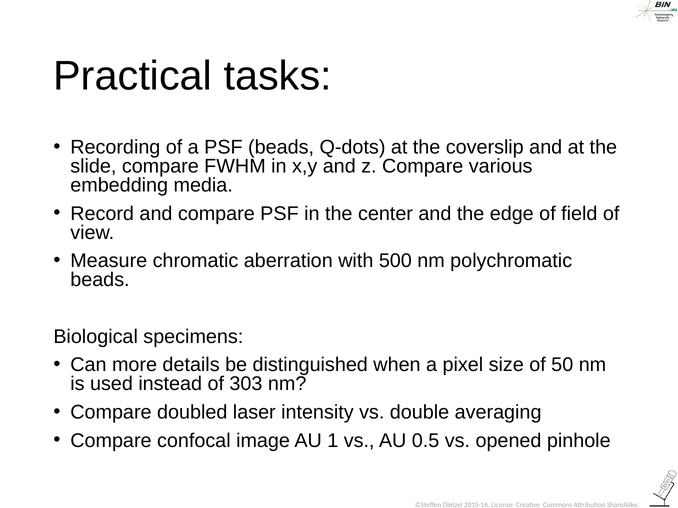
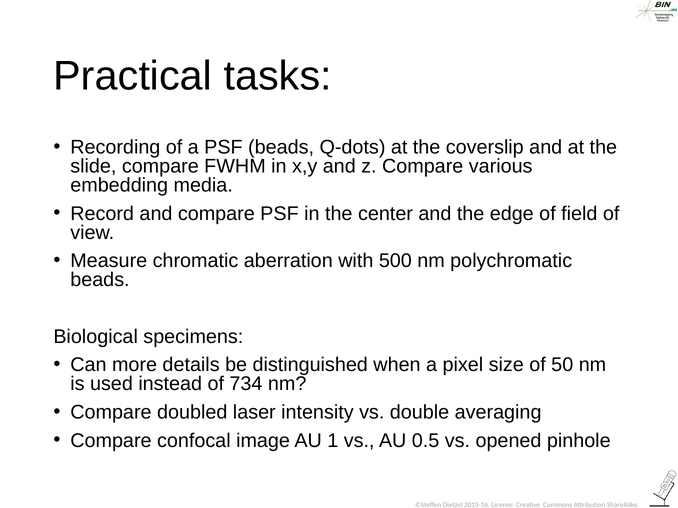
303: 303 -> 734
